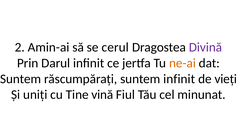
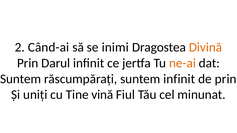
Amin-ai: Amin-ai -> Când-ai
cerul: cerul -> inimi
Divină colour: purple -> orange
de vieți: vieți -> prin
